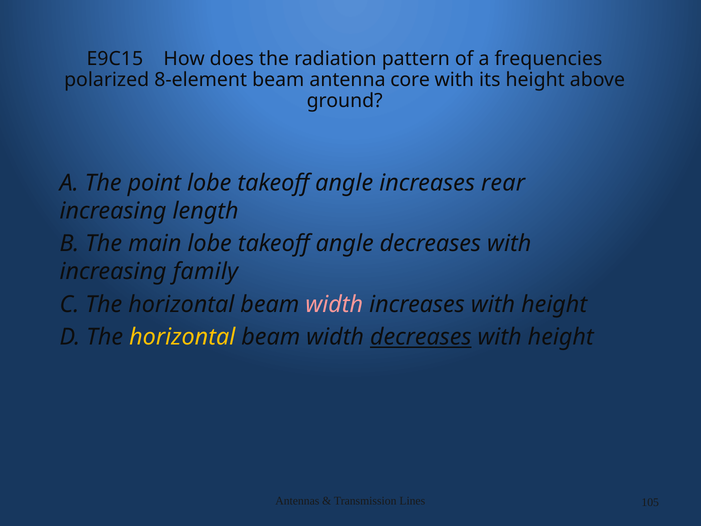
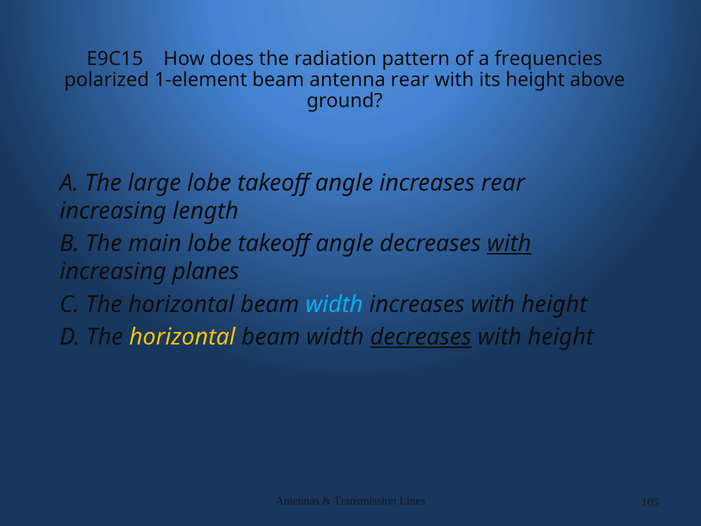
8-element: 8-element -> 1-element
antenna core: core -> rear
point: point -> large
with at (509, 243) underline: none -> present
family: family -> planes
width at (334, 304) colour: pink -> light blue
